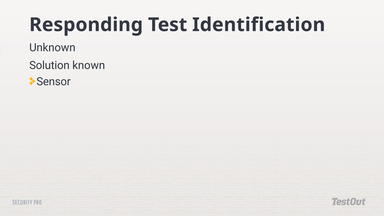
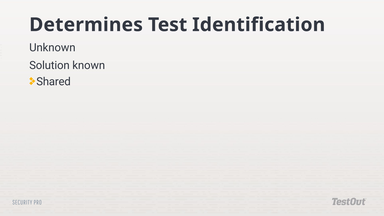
Responding: Responding -> Determines
Sensor: Sensor -> Shared
